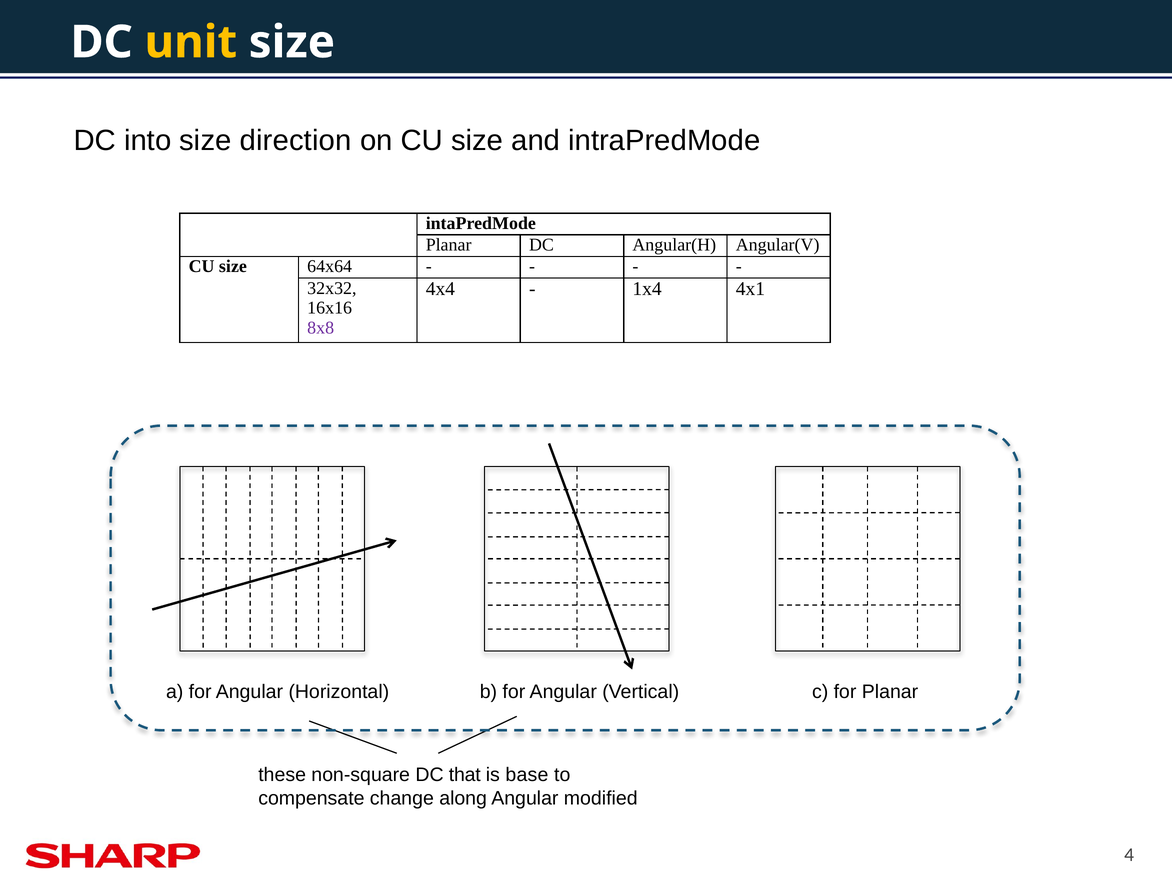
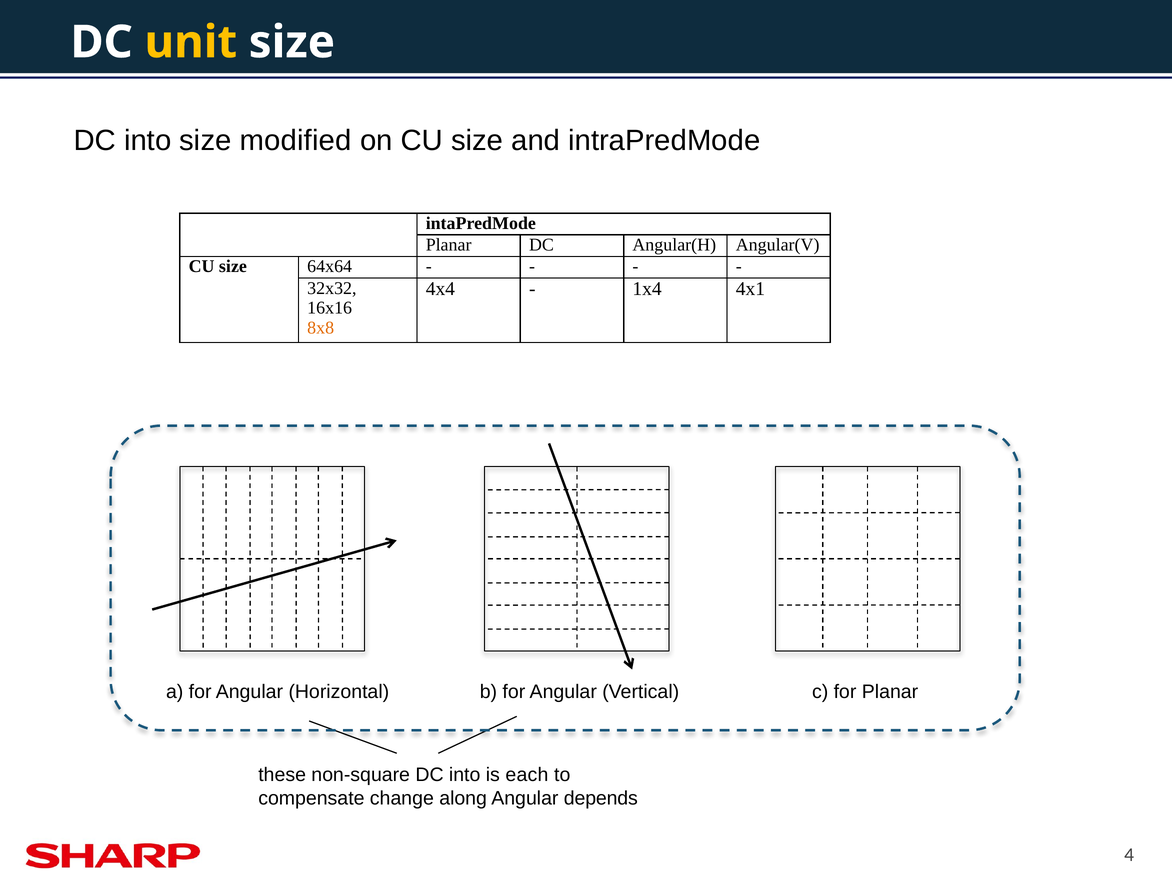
direction: direction -> modified
8x8 colour: purple -> orange
non-square DC that: that -> into
base: base -> each
modified: modified -> depends
